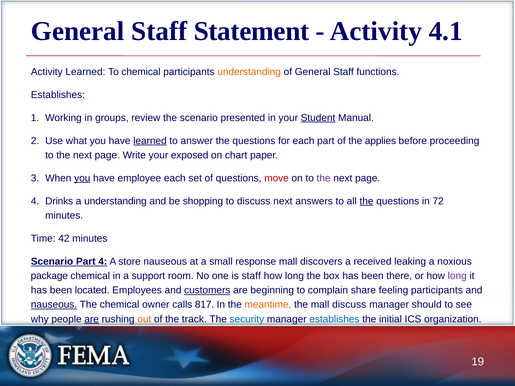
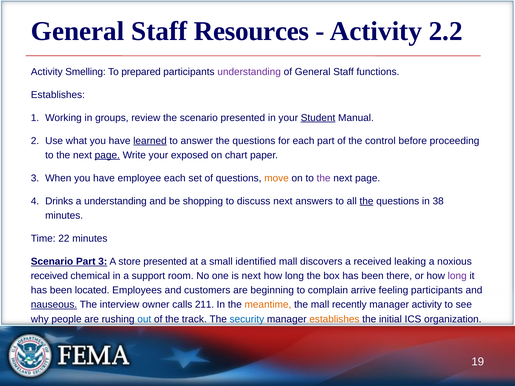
Statement: Statement -> Resources
4.1: 4.1 -> 2.2
Activity Learned: Learned -> Smelling
To chemical: chemical -> prepared
understanding at (249, 72) colour: orange -> purple
applies: applies -> control
page at (107, 155) underline: none -> present
you at (82, 178) underline: present -> none
move colour: red -> orange
72: 72 -> 38
42: 42 -> 22
Part 4: 4 -> 3
store nauseous: nauseous -> presented
response: response -> identified
package at (49, 276): package -> received
is staff: staff -> next
customers underline: present -> none
share: share -> arrive
The chemical: chemical -> interview
817: 817 -> 211
mall discuss: discuss -> recently
manager should: should -> activity
are at (92, 319) underline: present -> none
out colour: orange -> blue
establishes at (334, 319) colour: blue -> orange
